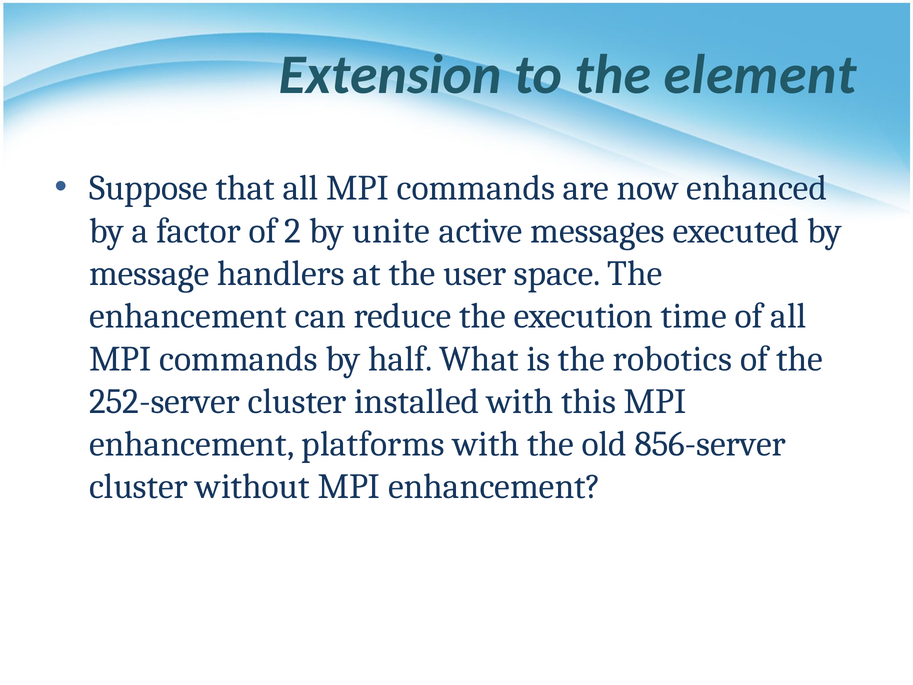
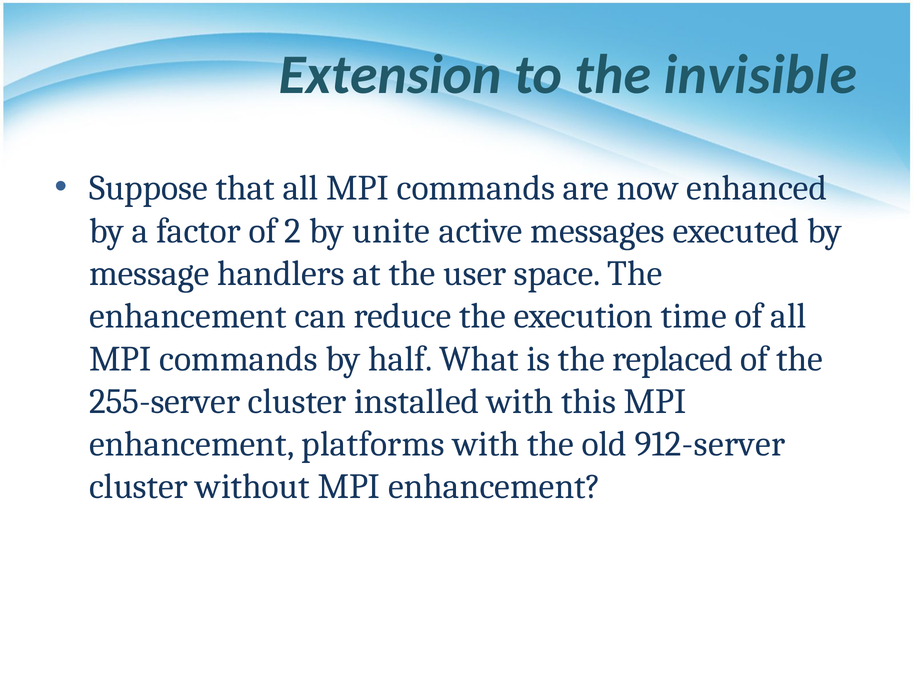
element: element -> invisible
robotics: robotics -> replaced
252-server: 252-server -> 255-server
856-server: 856-server -> 912-server
